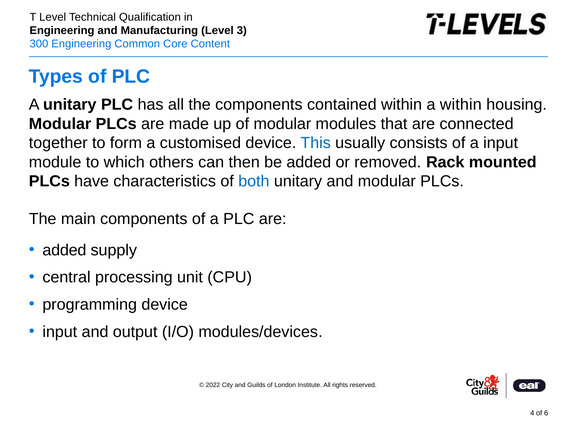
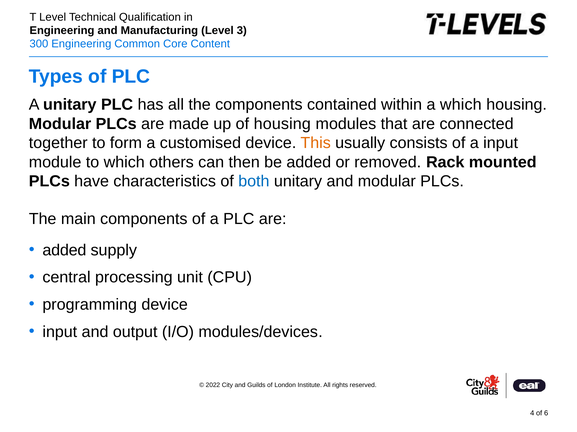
a within: within -> which
of modular: modular -> housing
This colour: blue -> orange
